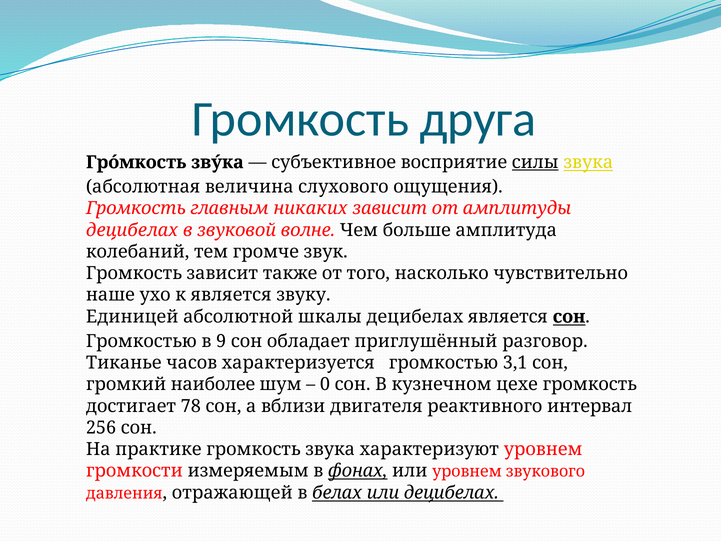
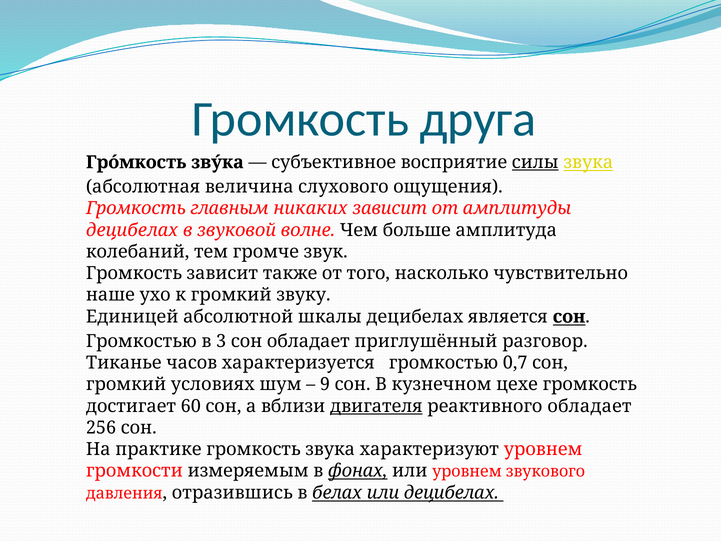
к является: является -> громкий
9: 9 -> 3
3,1: 3,1 -> 0,7
наиболее: наиболее -> условиях
0: 0 -> 9
78: 78 -> 60
двигателя underline: none -> present
реактивного интервал: интервал -> обладает
отражающей: отражающей -> отразившись
